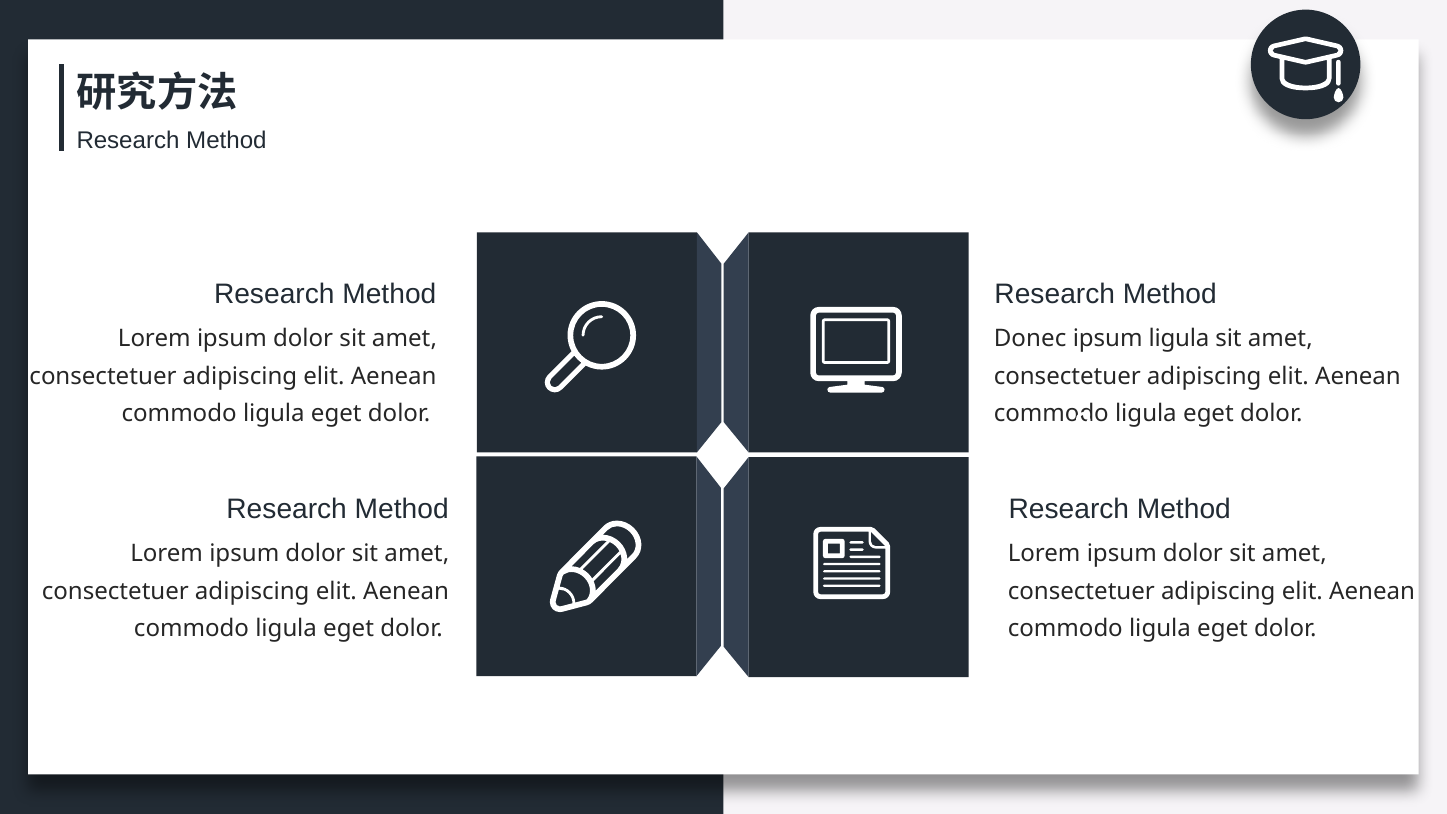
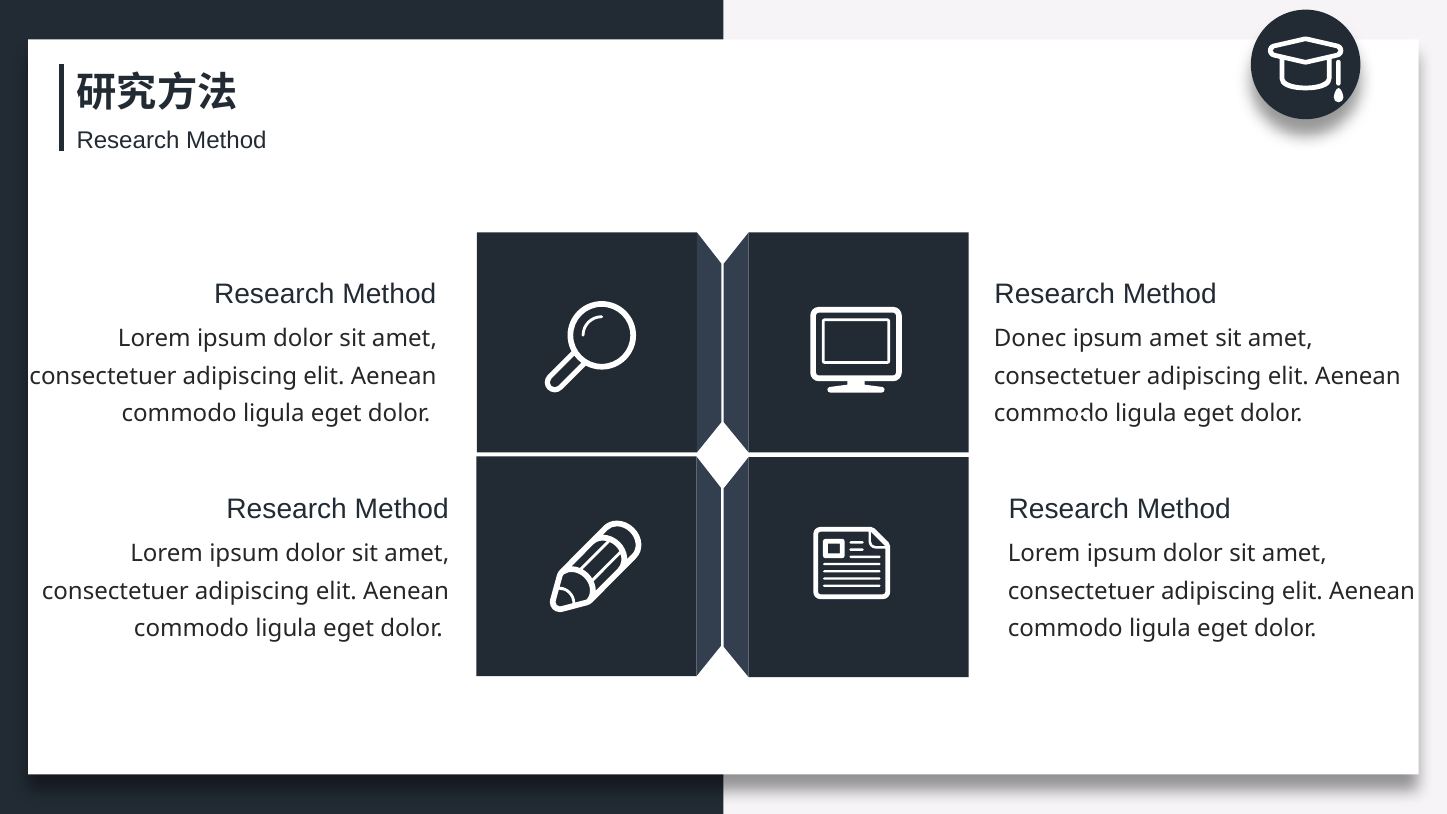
ipsum ligula: ligula -> amet
